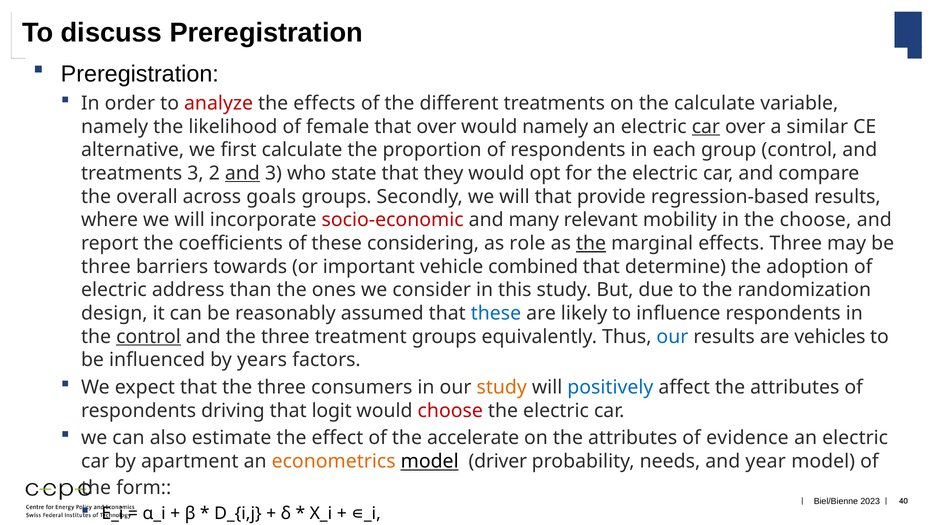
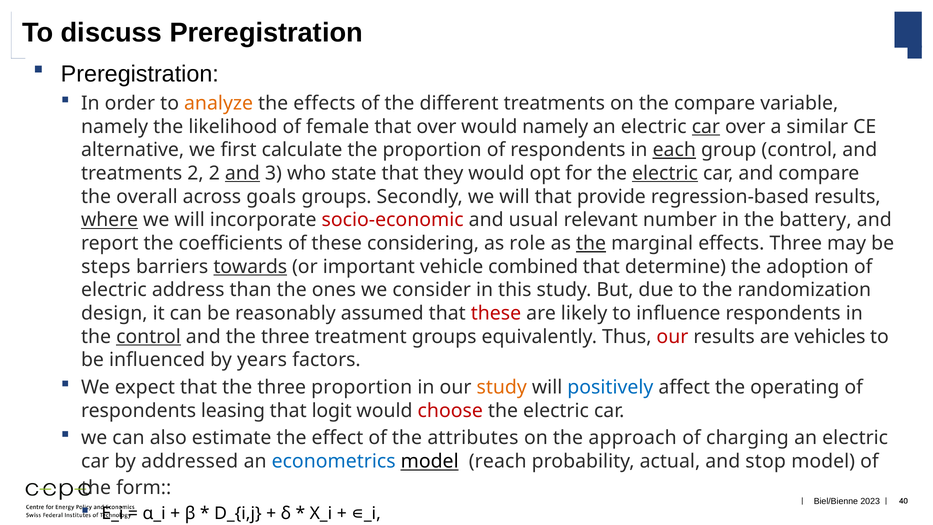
analyze colour: red -> orange
the calculate: calculate -> compare
each underline: none -> present
treatments 3: 3 -> 2
electric at (665, 173) underline: none -> present
where underline: none -> present
many: many -> usual
mobility: mobility -> number
the choose: choose -> battery
three at (106, 267): three -> steps
towards underline: none -> present
these at (496, 313) colour: blue -> red
our at (672, 337) colour: blue -> red
three consumers: consumers -> proportion
affect the attributes: attributes -> operating
driving: driving -> leasing
accelerate: accelerate -> attributes
on the attributes: attributes -> approach
evidence: evidence -> charging
apartment: apartment -> addressed
econometrics colour: orange -> blue
driver: driver -> reach
needs: needs -> actual
year: year -> stop
